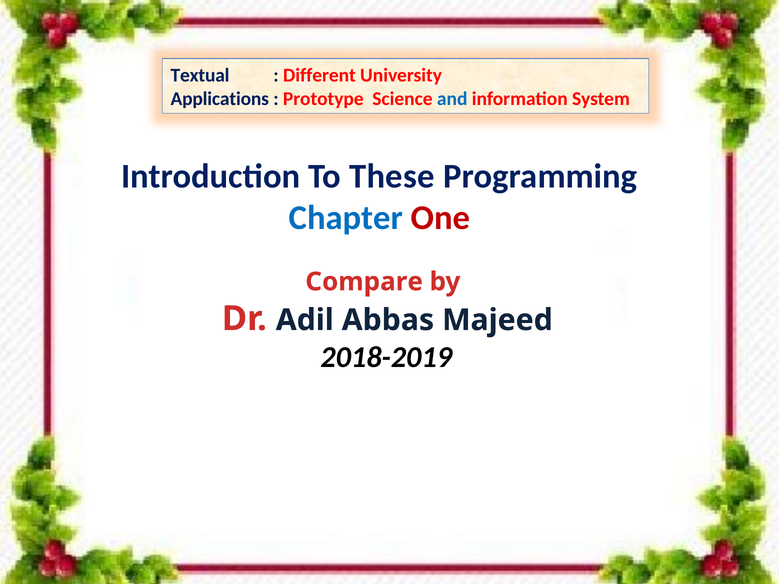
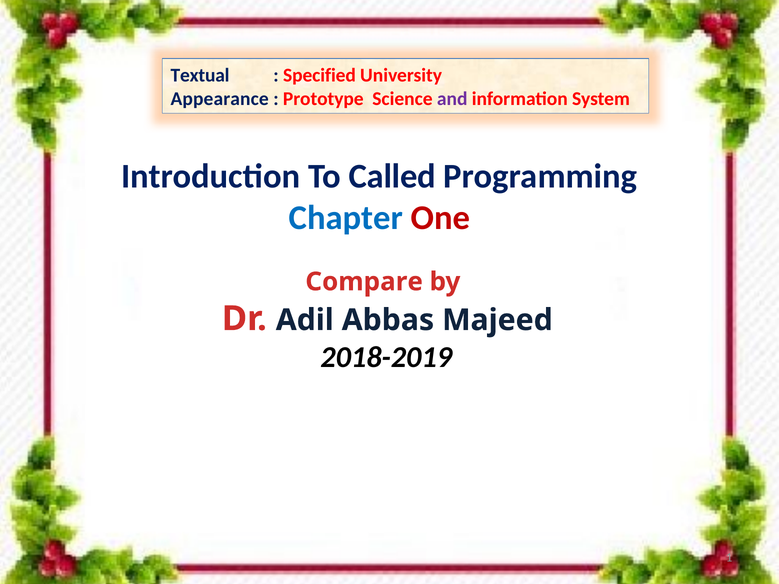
Different: Different -> Specified
Applications: Applications -> Appearance
and colour: blue -> purple
These: These -> Called
